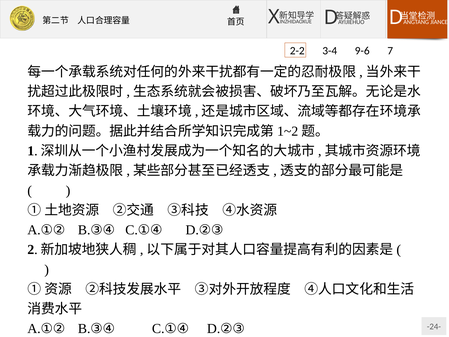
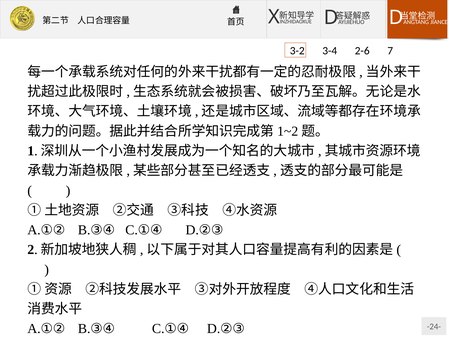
2-2: 2-2 -> 3-2
9-6: 9-6 -> 2-6
